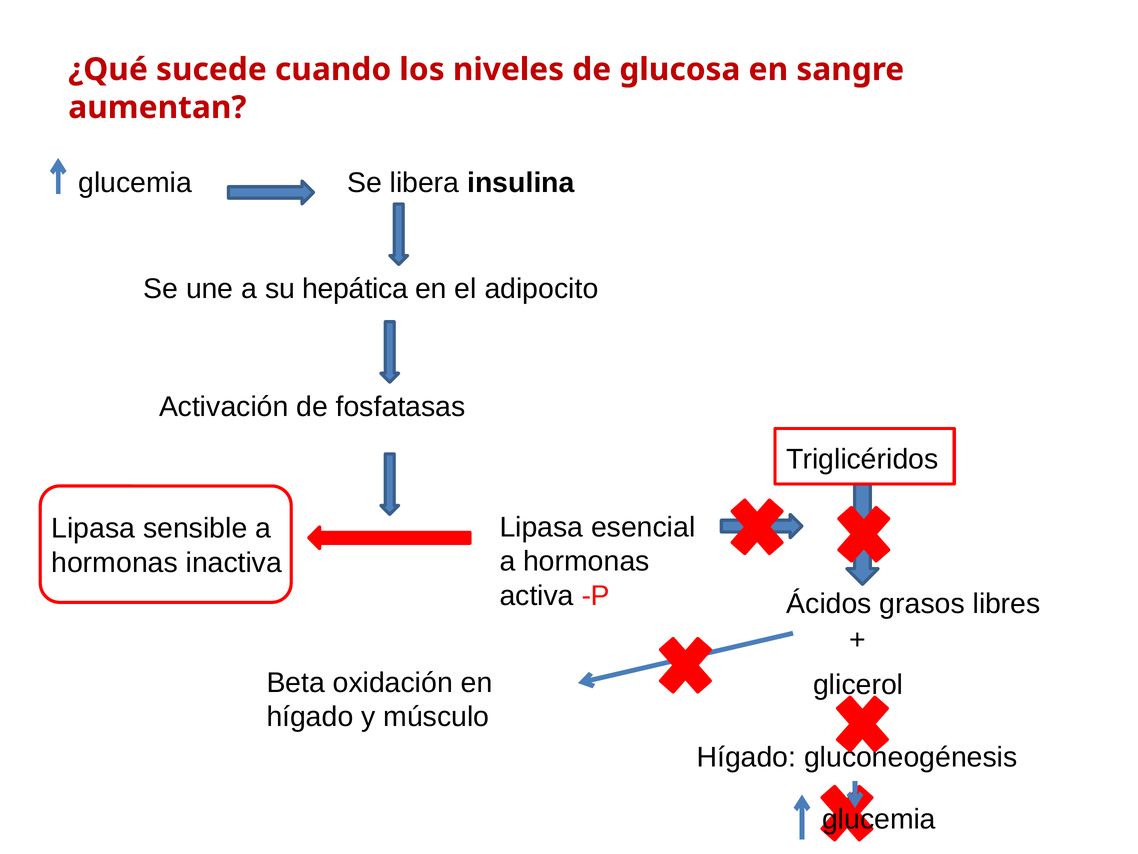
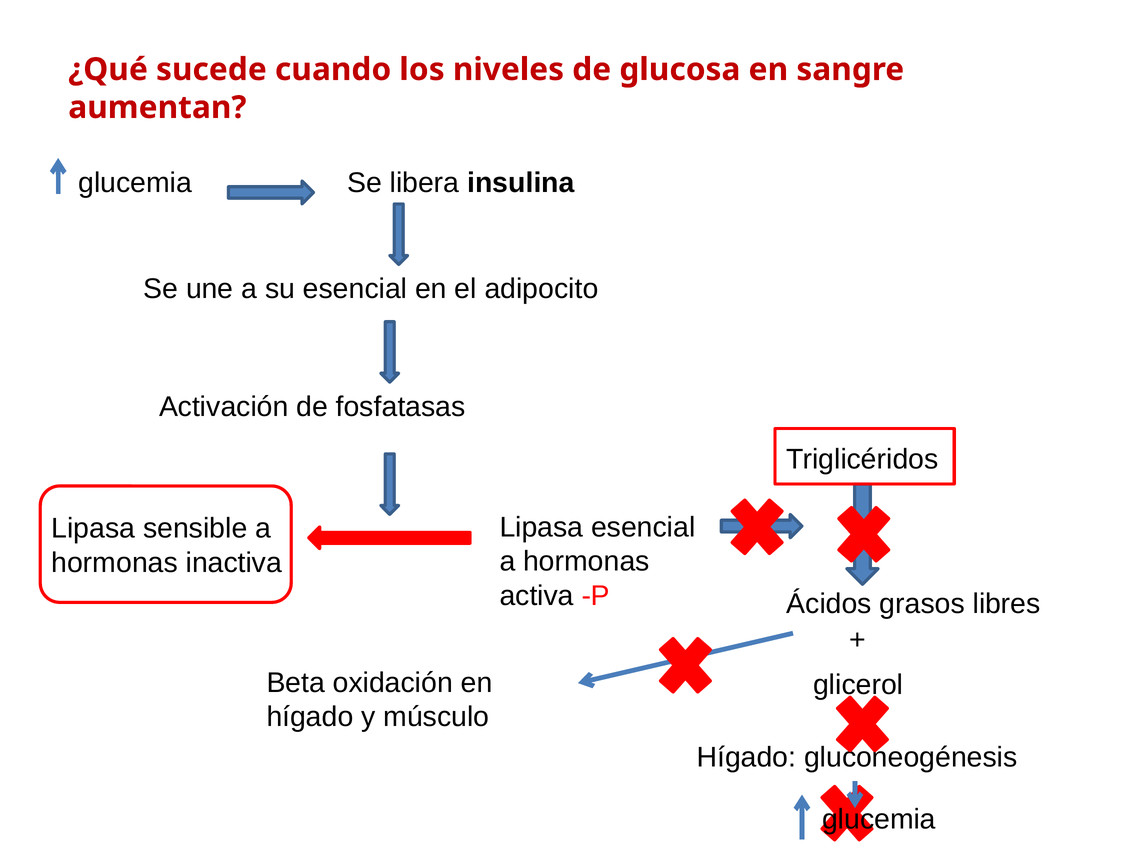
su hepática: hepática -> esencial
